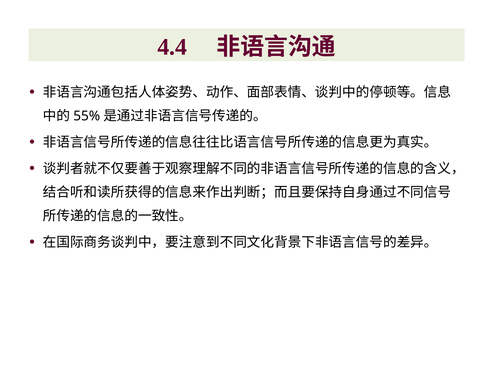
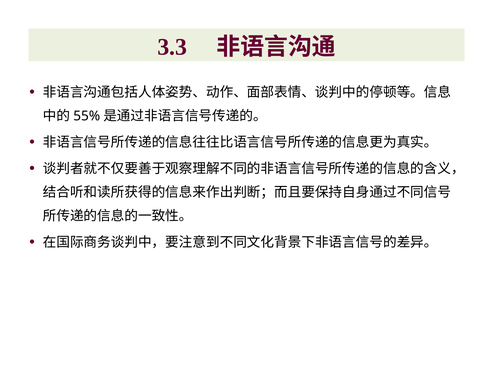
4.4: 4.4 -> 3.3
